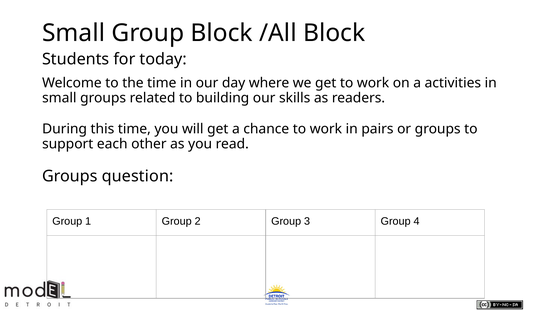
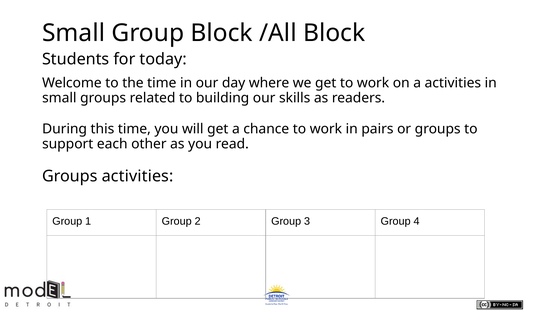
Groups question: question -> activities
